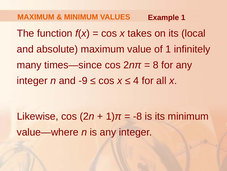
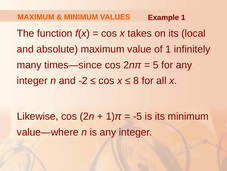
8: 8 -> 5
-9: -9 -> -2
4: 4 -> 8
-8: -8 -> -5
